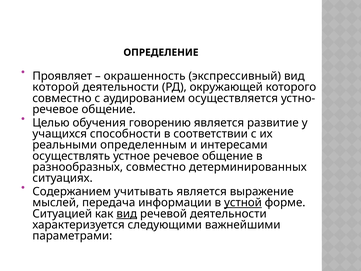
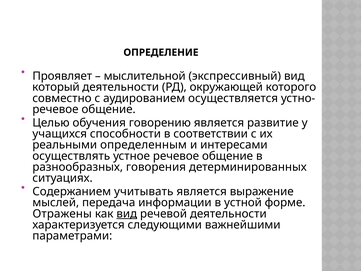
окрашенность: окрашенность -> мыслительной
которой: которой -> который
разнообразных совместно: совместно -> говорения
устной underline: present -> none
Ситуацией: Ситуацией -> Отражены
